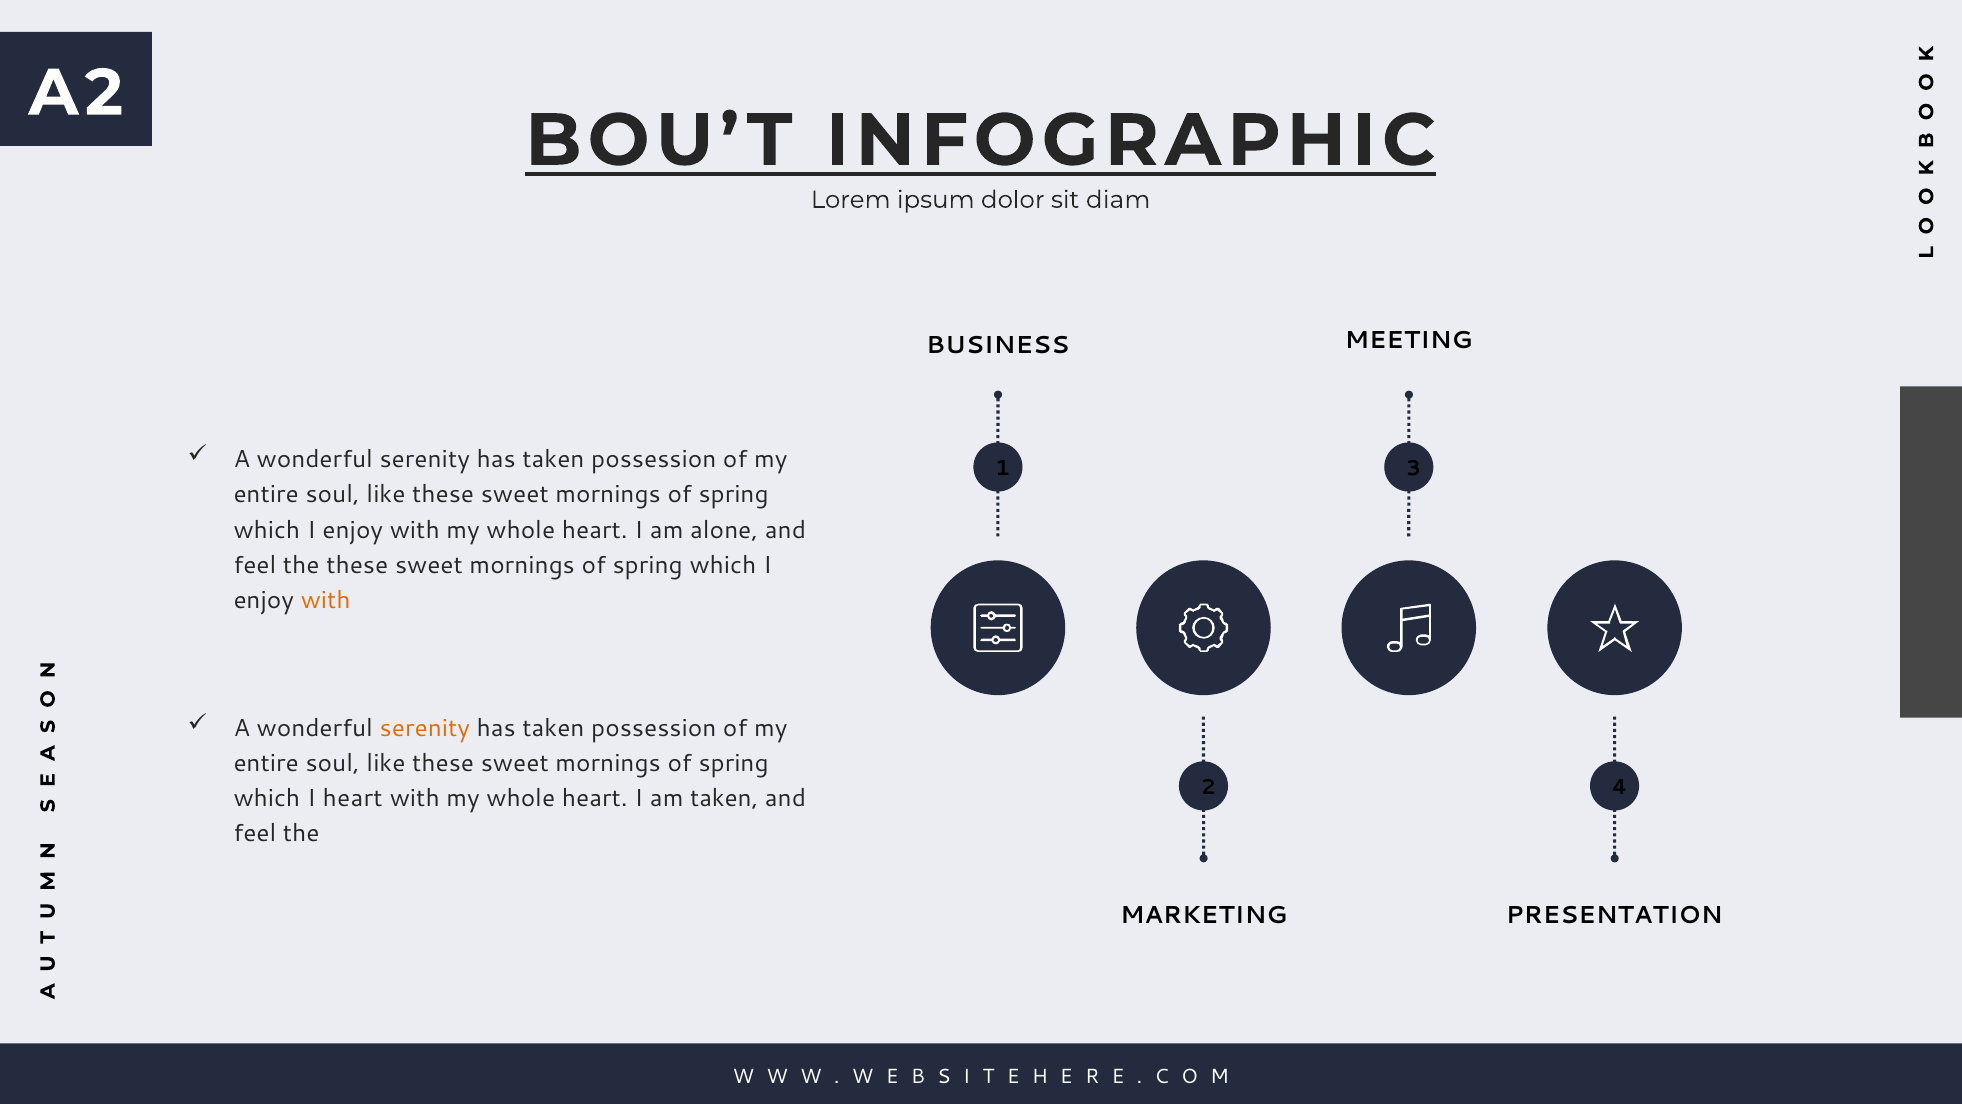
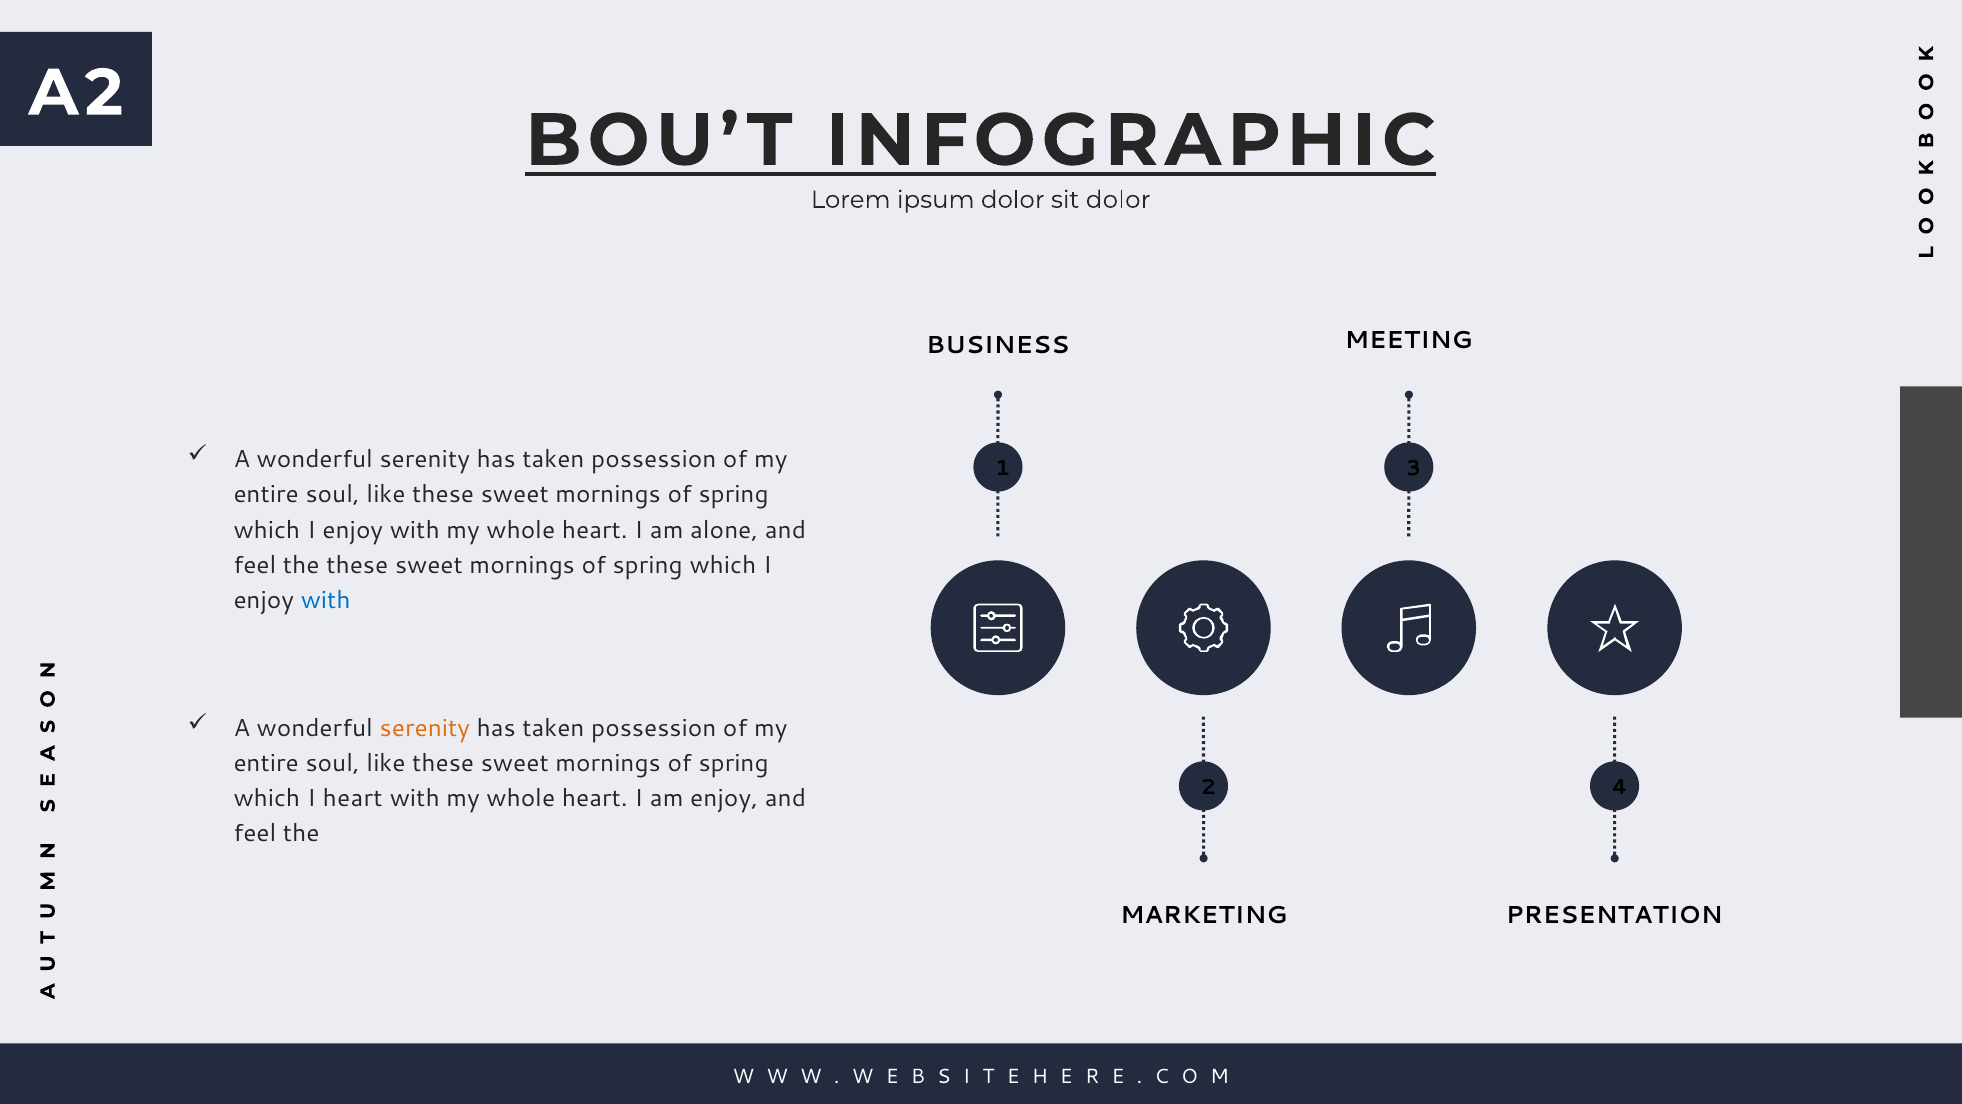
sit diam: diam -> dolor
with at (326, 600) colour: orange -> blue
am taken: taken -> enjoy
